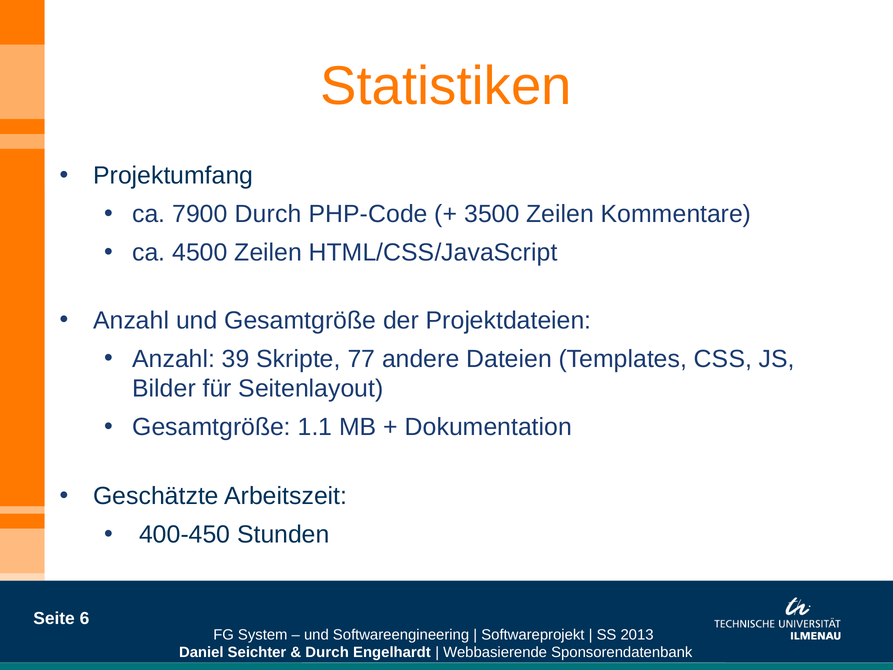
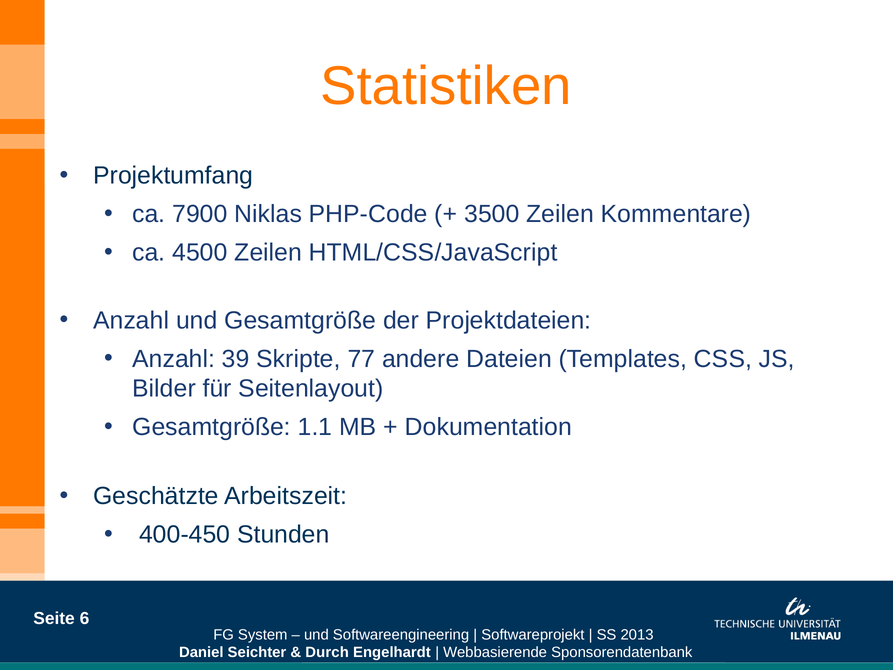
7900 Durch: Durch -> Niklas
